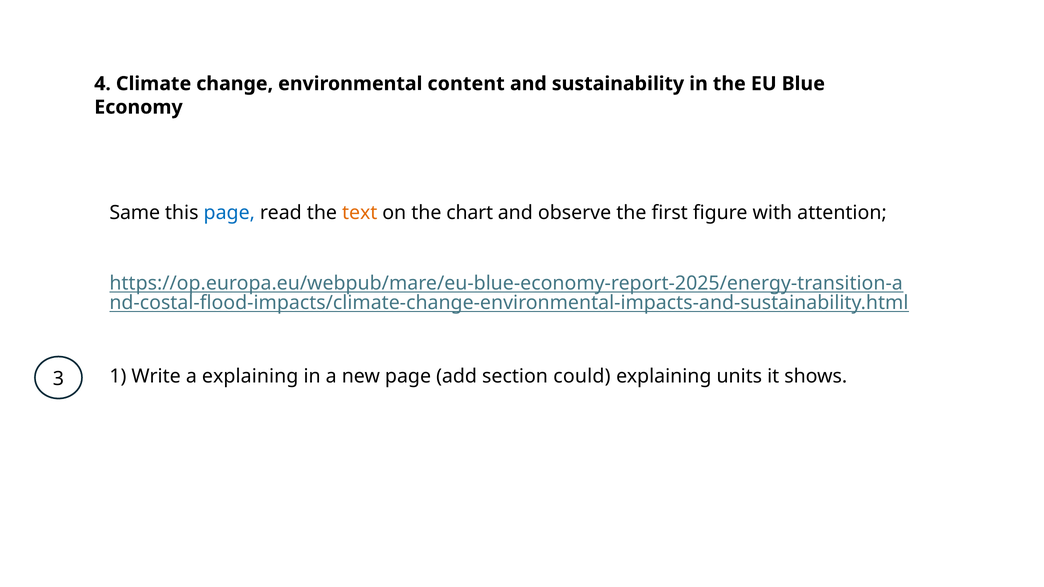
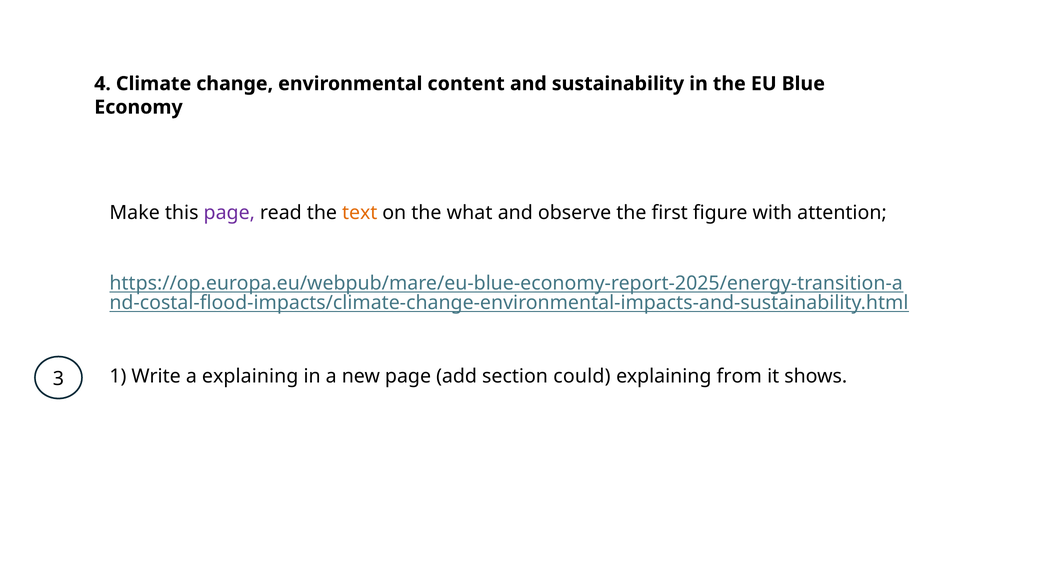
Same: Same -> Make
page at (229, 213) colour: blue -> purple
chart: chart -> what
units: units -> from
